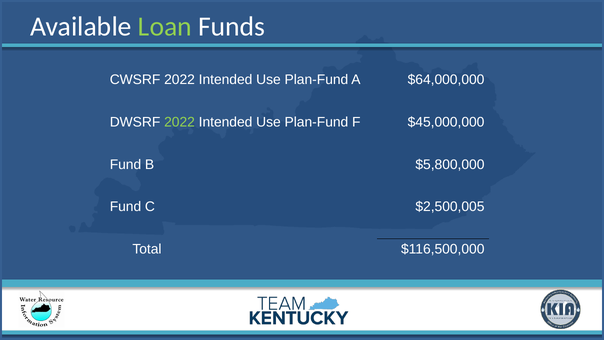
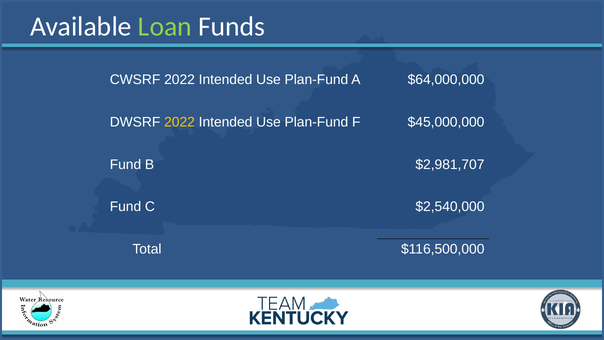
2022 at (180, 122) colour: light green -> yellow
$5,800,000: $5,800,000 -> $2,981,707
$2,500,005: $2,500,005 -> $2,540,000
